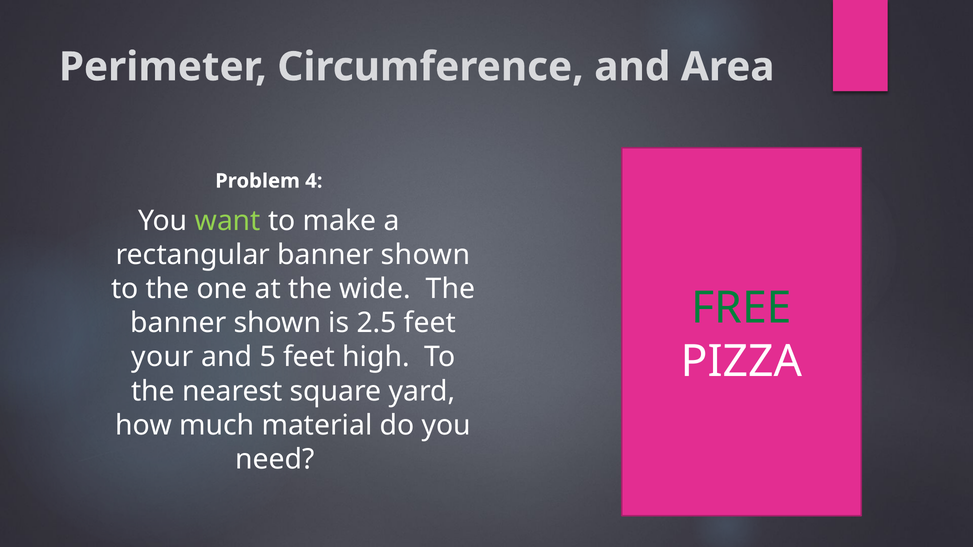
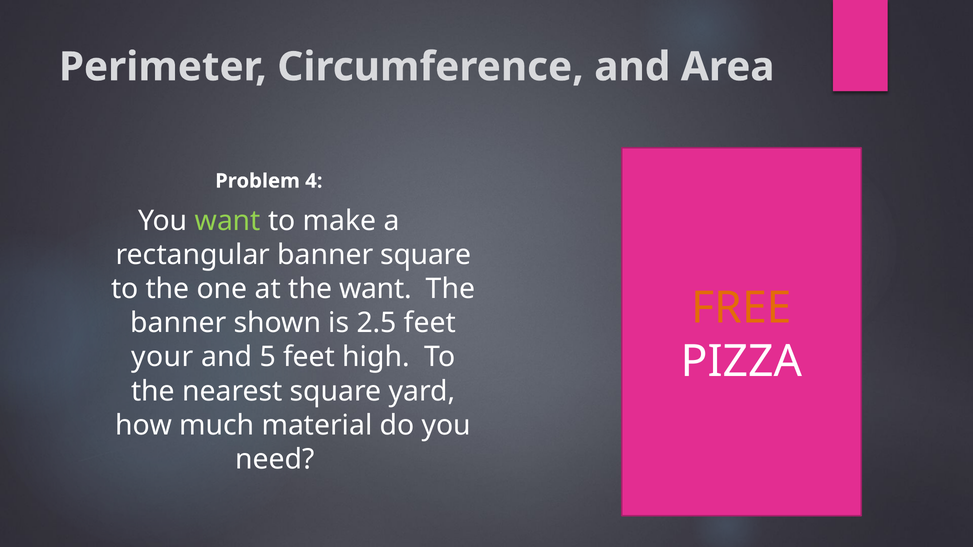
rectangular banner shown: shown -> square
the wide: wide -> want
FREE colour: green -> orange
